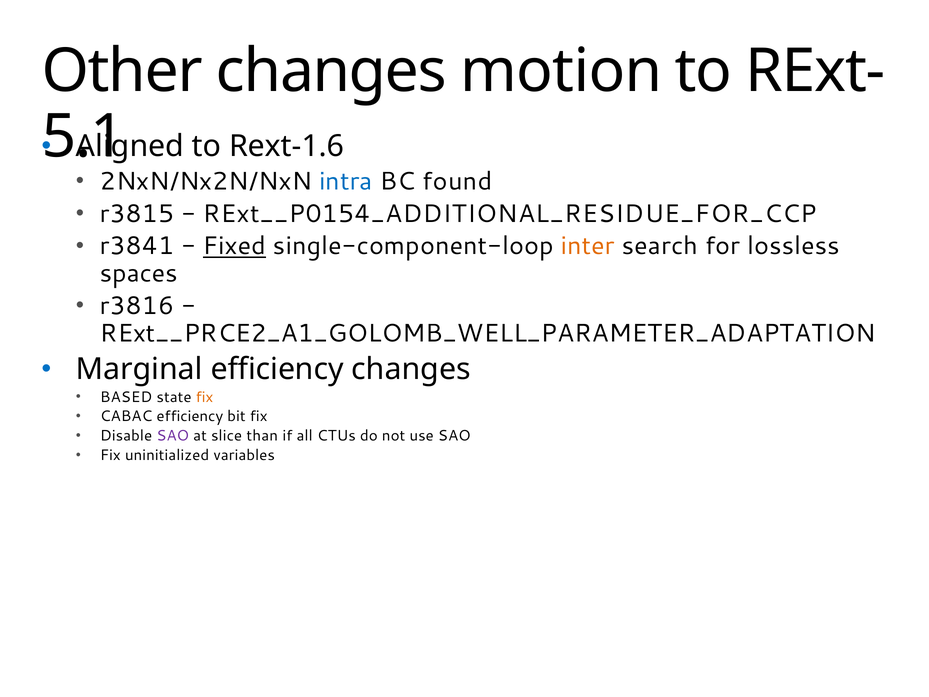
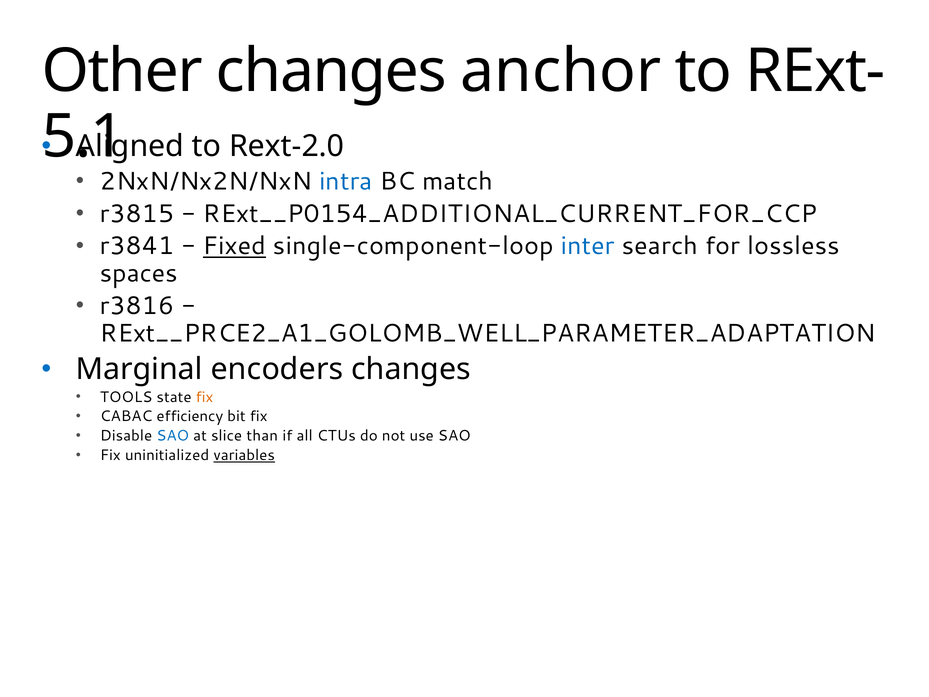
motion: motion -> anchor
Rext-1.6: Rext-1.6 -> Rext-2.0
found: found -> match
RExt__P0154_ADDITIONAL_RESIDUE_FOR_CCP: RExt__P0154_ADDITIONAL_RESIDUE_FOR_CCP -> RExt__P0154_ADDITIONAL_CURRENT_FOR_CCP
inter colour: orange -> blue
Marginal efficiency: efficiency -> encoders
BASED: BASED -> TOOLS
SAO at (173, 436) colour: purple -> blue
variables underline: none -> present
